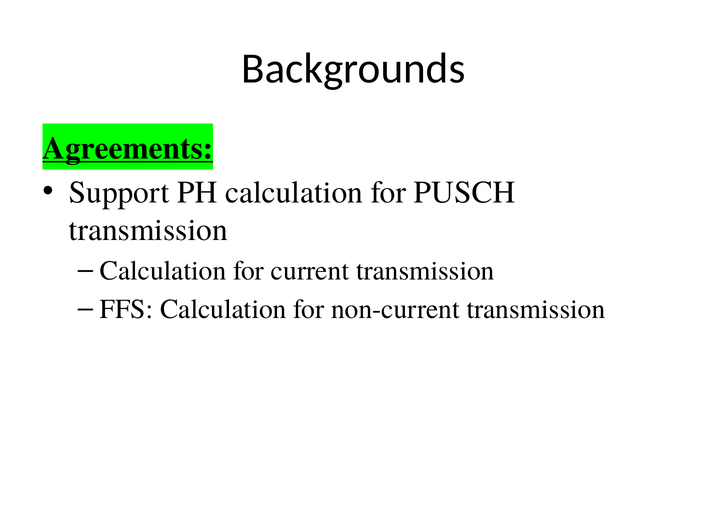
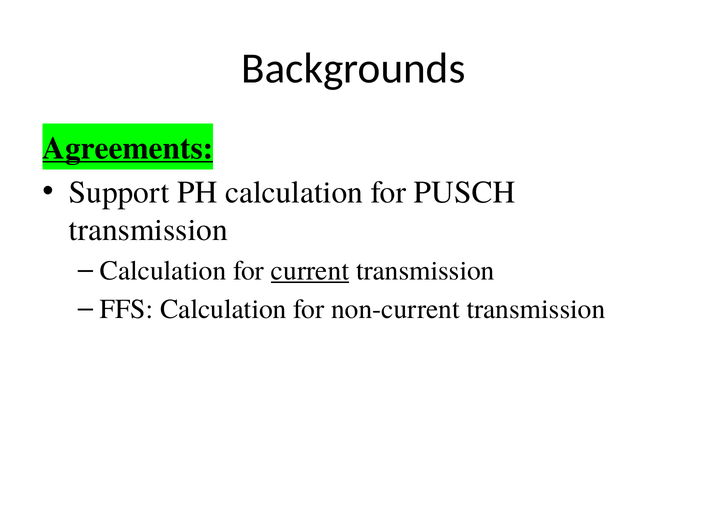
current underline: none -> present
